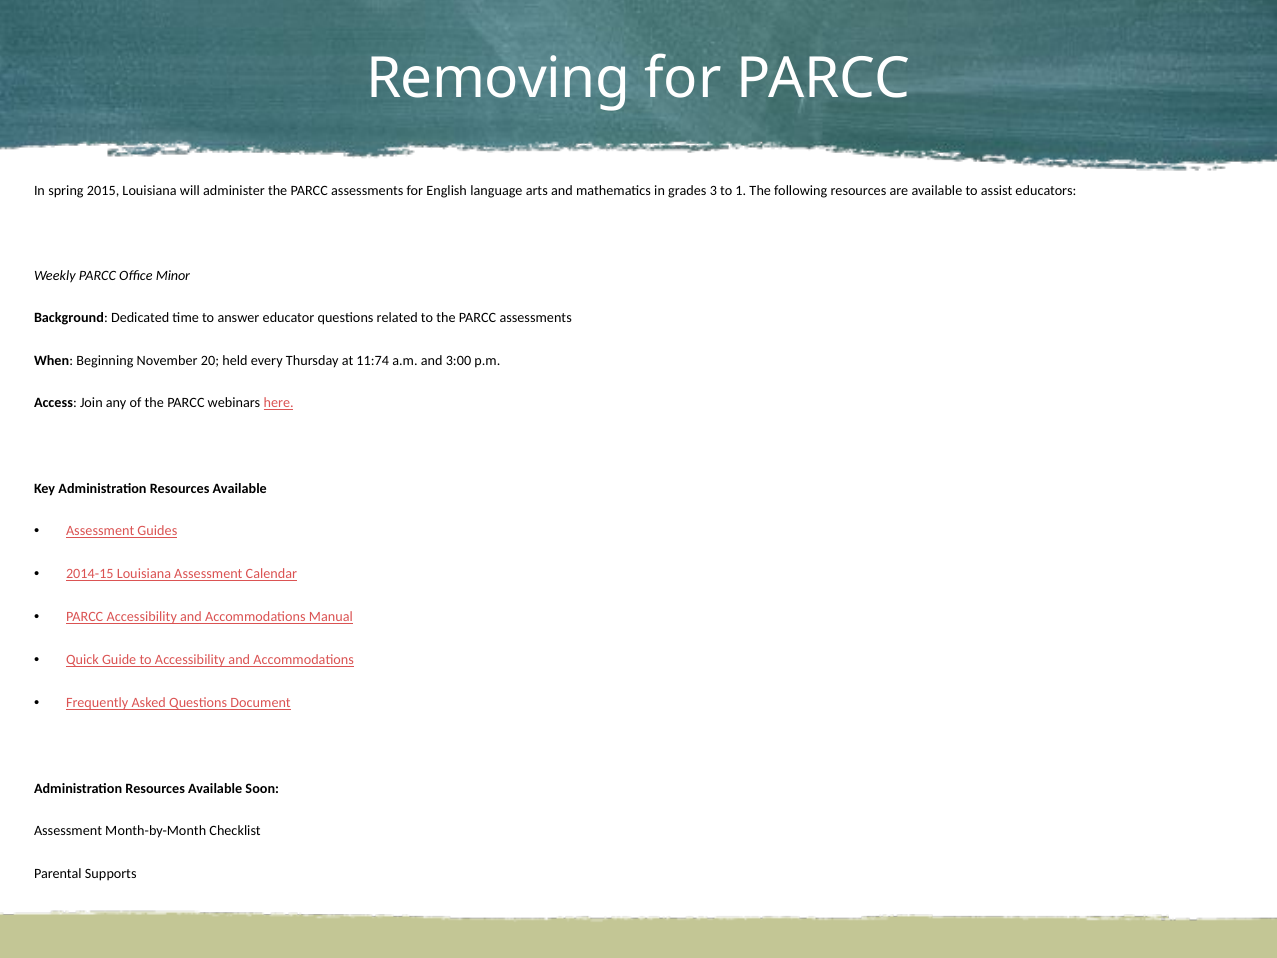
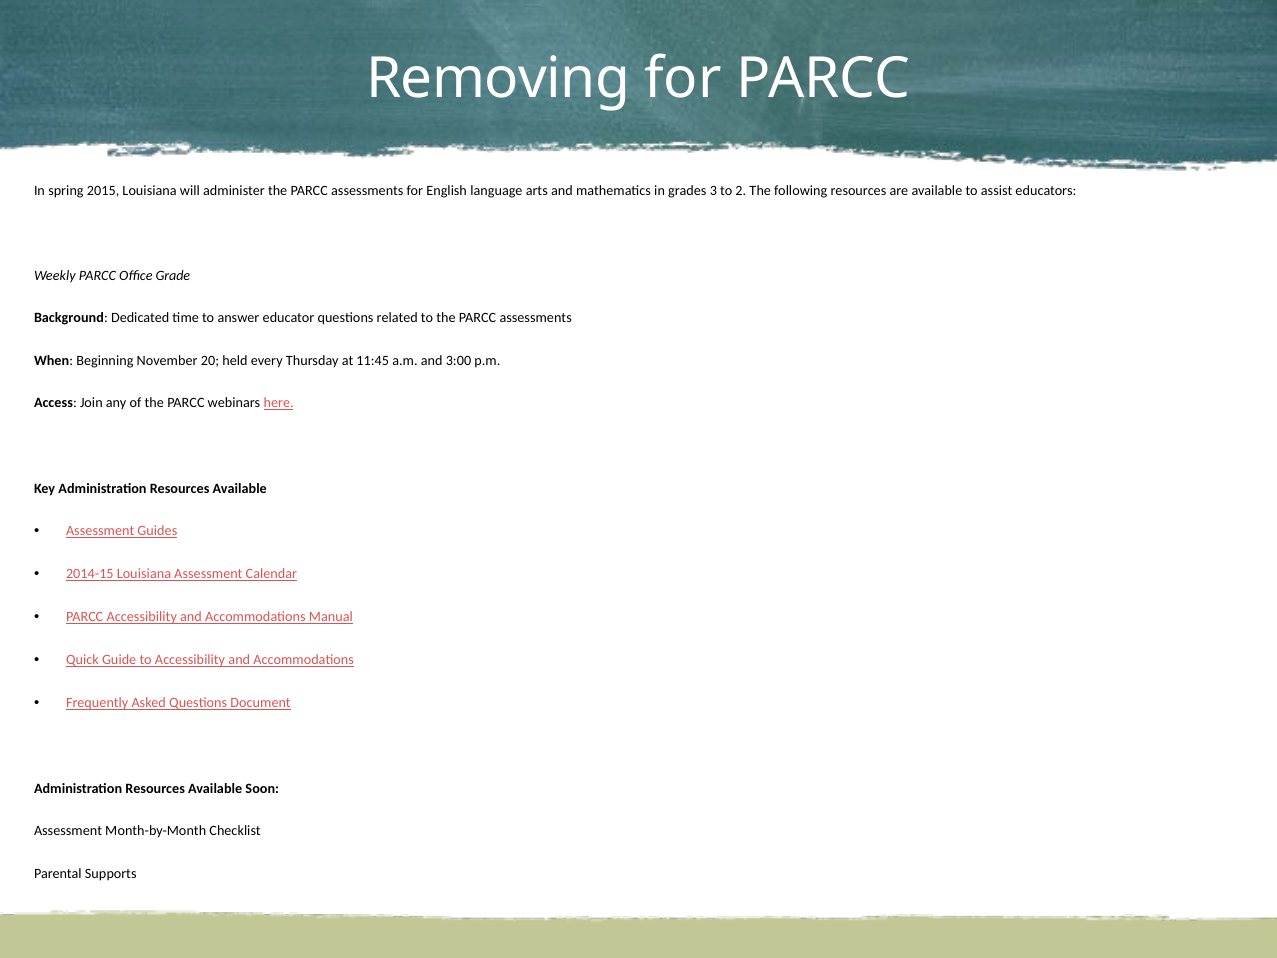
1: 1 -> 2
Minor: Minor -> Grade
11:74: 11:74 -> 11:45
